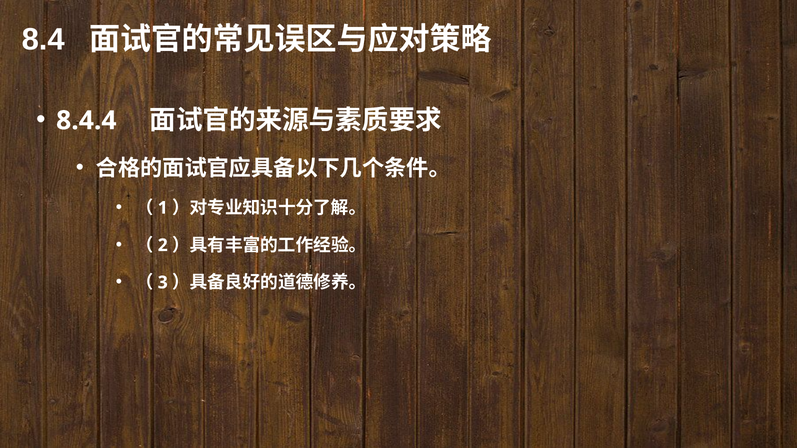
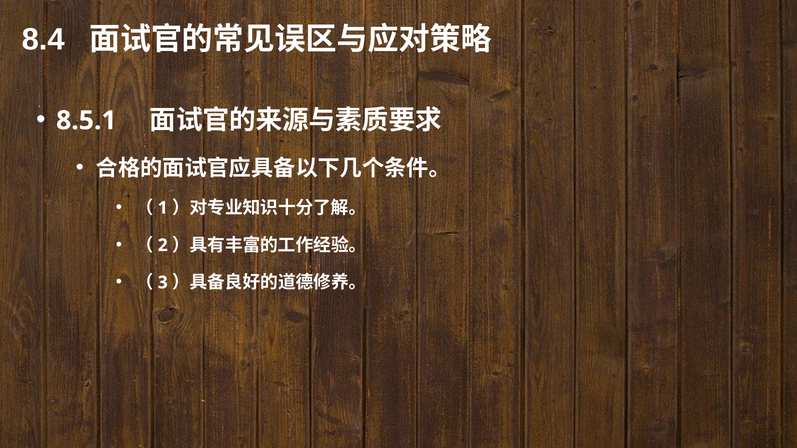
8.4.4: 8.4.4 -> 8.5.1
